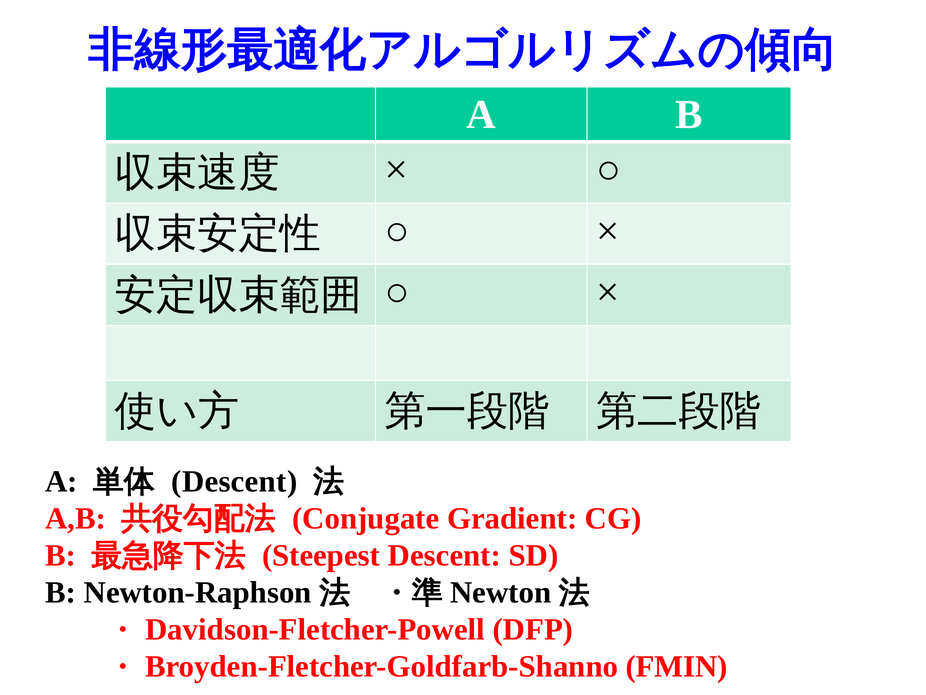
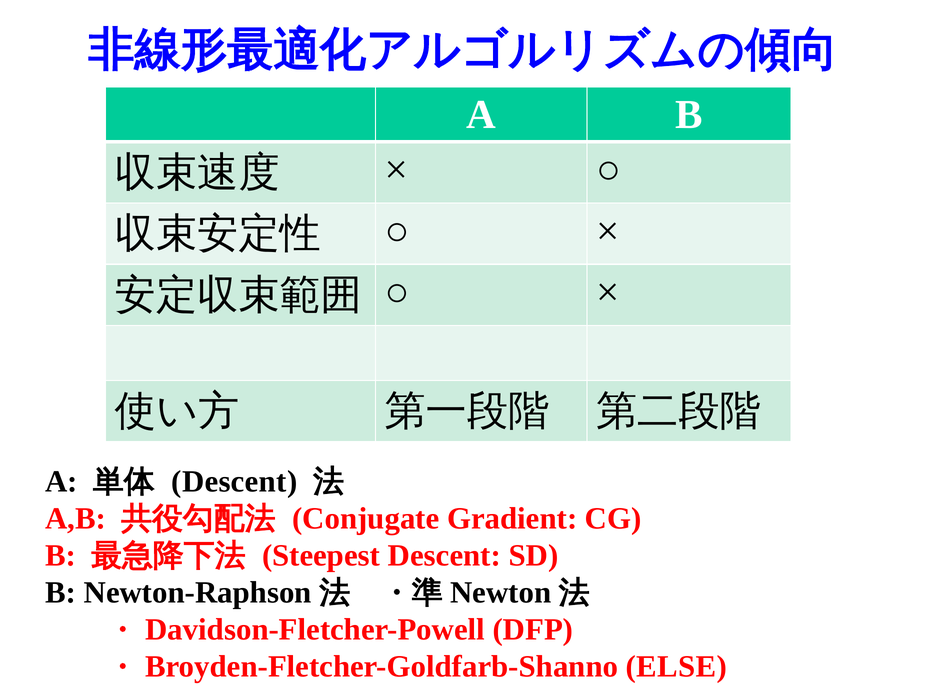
FMIN: FMIN -> ELSE
